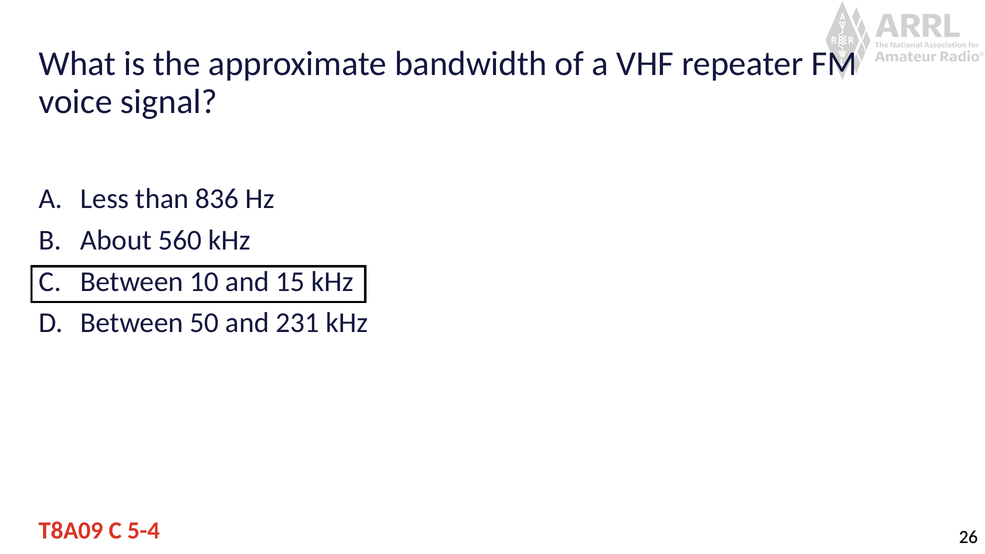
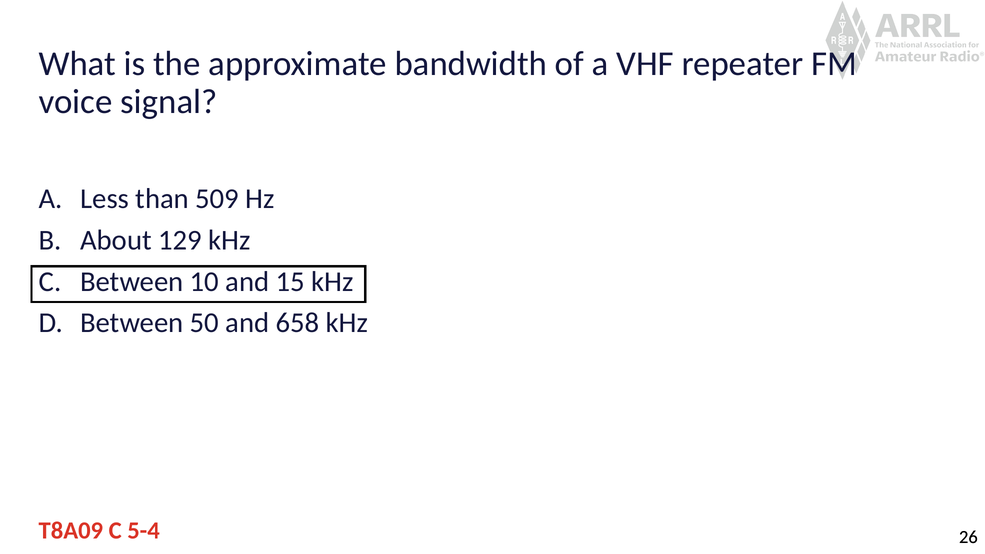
836: 836 -> 509
560: 560 -> 129
231: 231 -> 658
